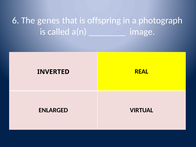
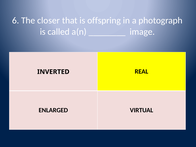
genes: genes -> closer
